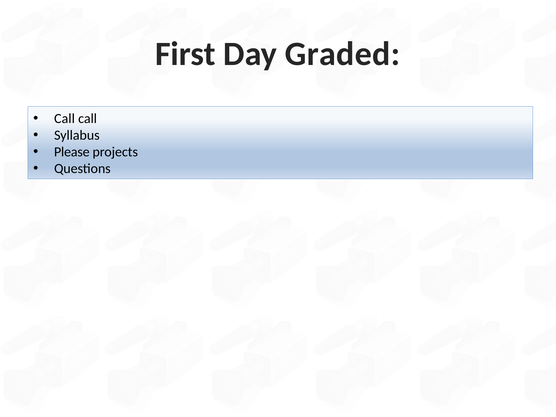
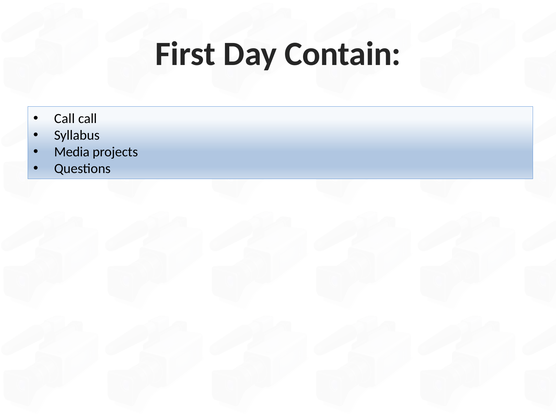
Graded: Graded -> Contain
Please: Please -> Media
